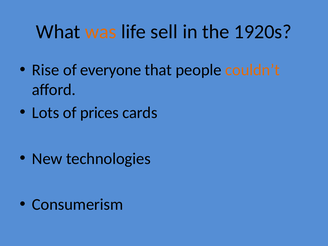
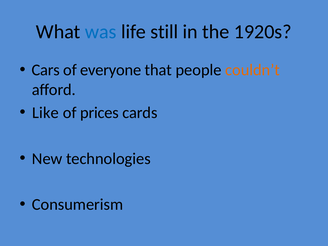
was colour: orange -> blue
sell: sell -> still
Rise: Rise -> Cars
Lots: Lots -> Like
